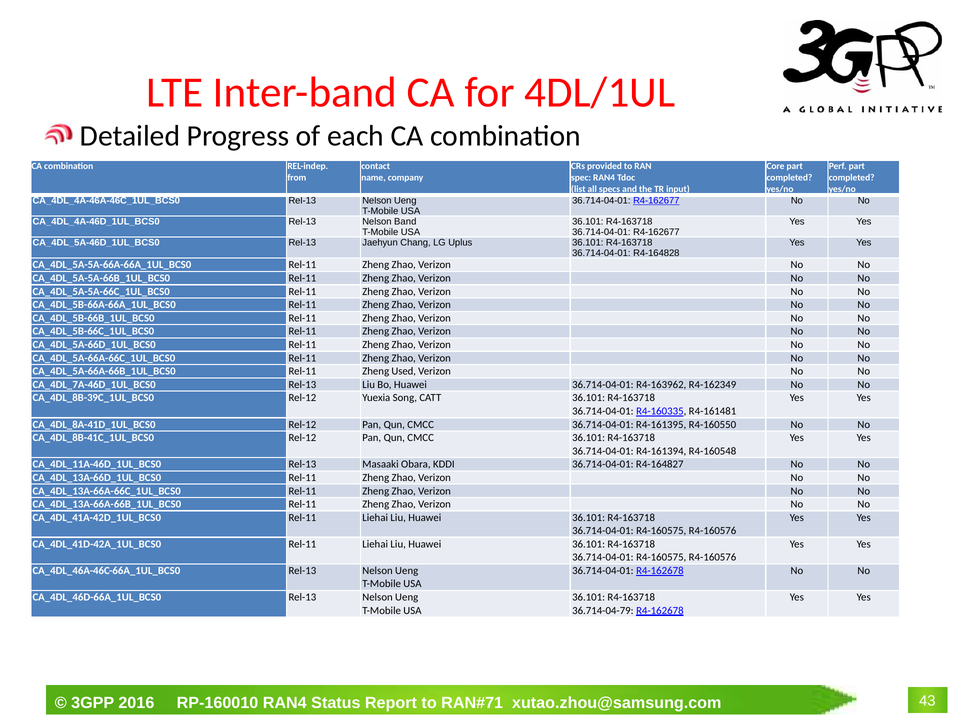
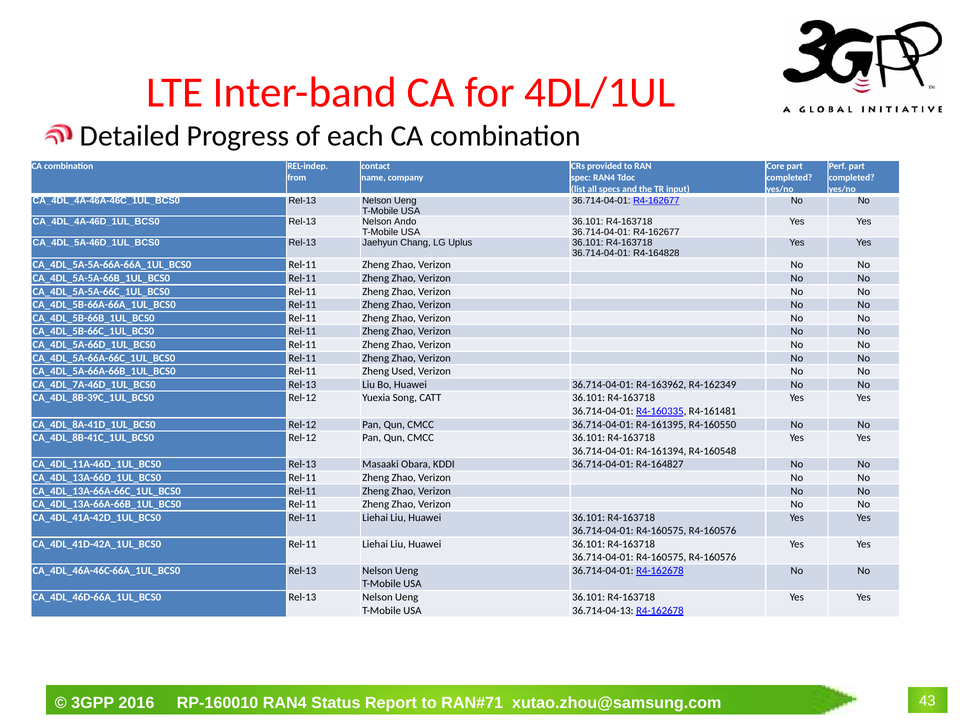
Band: Band -> Ando
36.714-04-79: 36.714-04-79 -> 36.714-04-13
